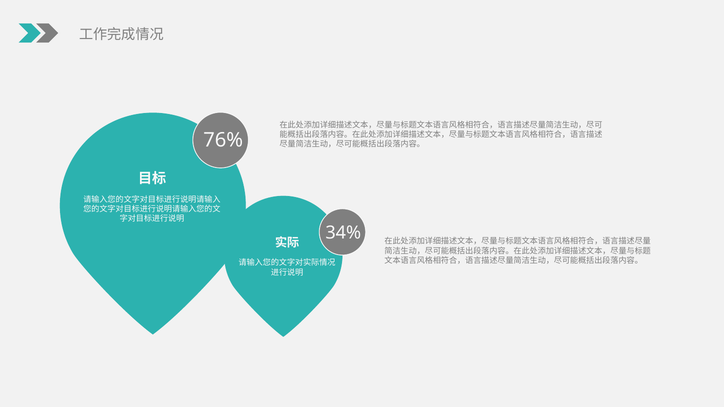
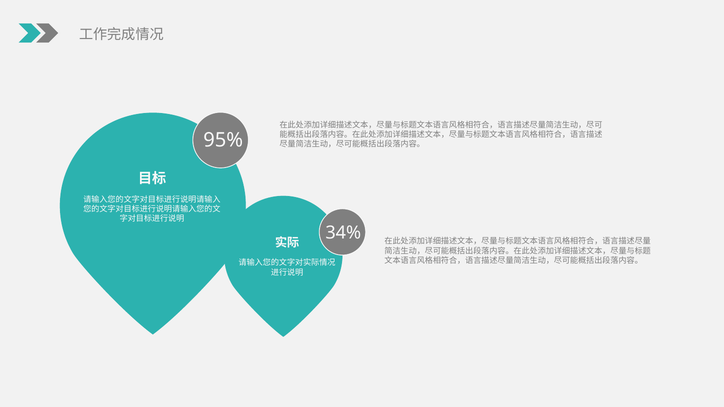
76%: 76% -> 95%
